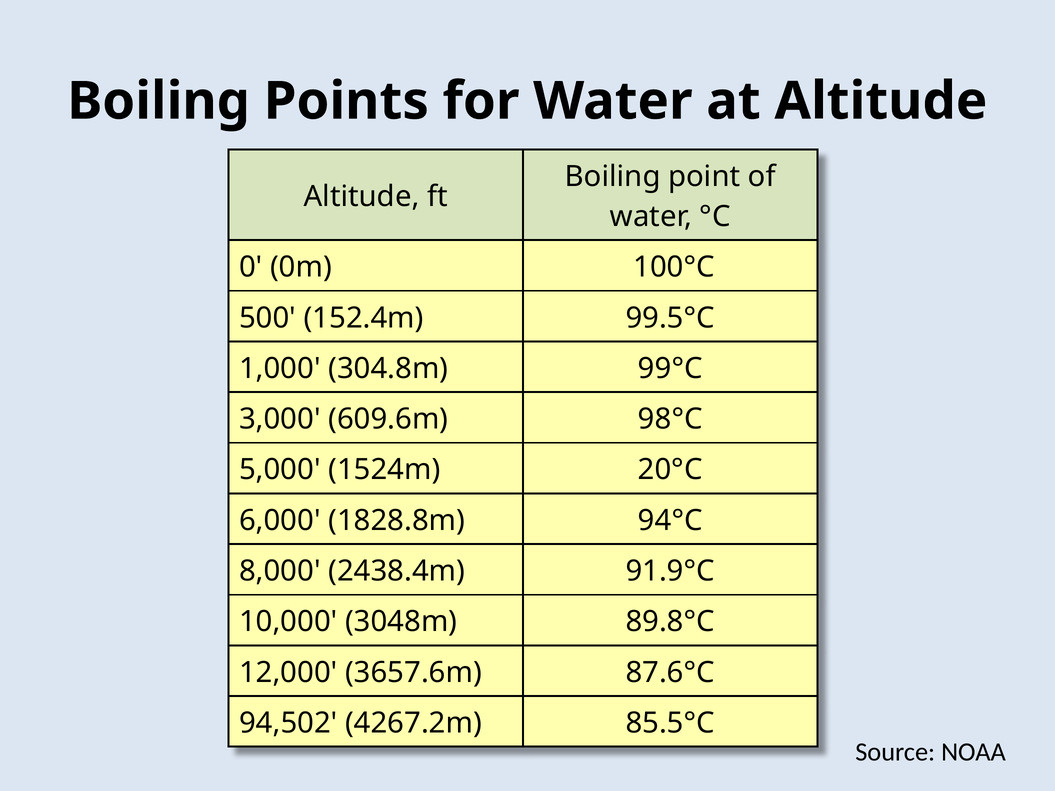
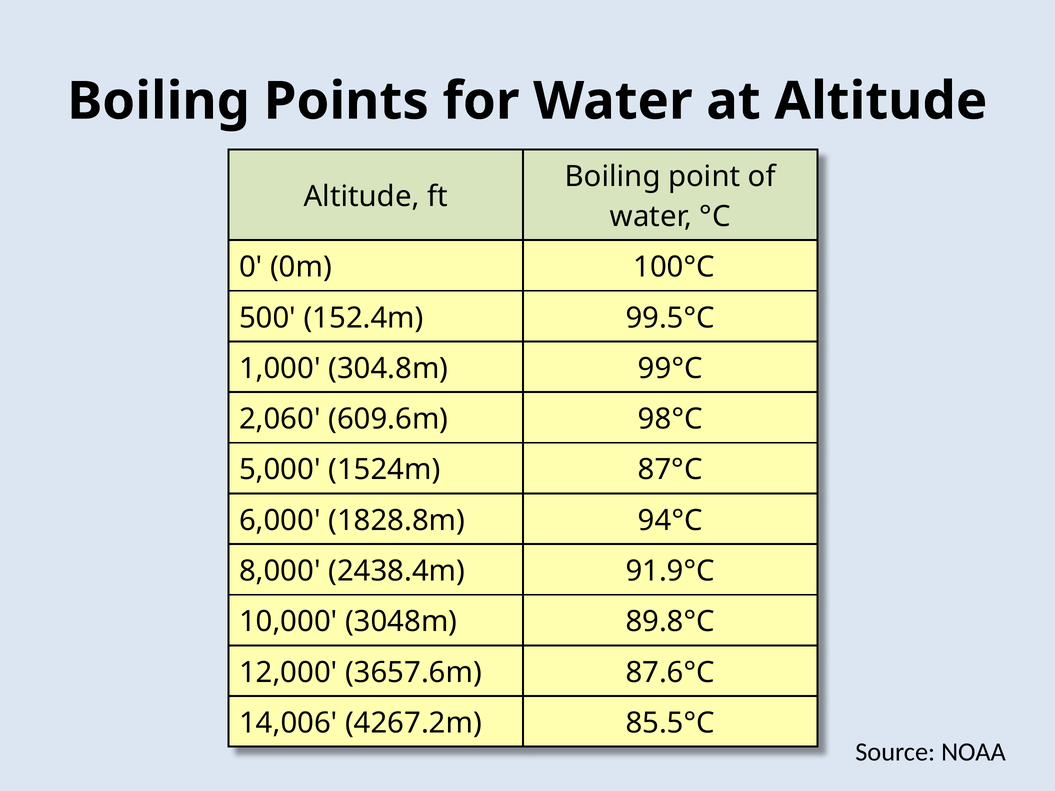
3,000: 3,000 -> 2,060
20°C: 20°C -> 87°C
94,502: 94,502 -> 14,006
